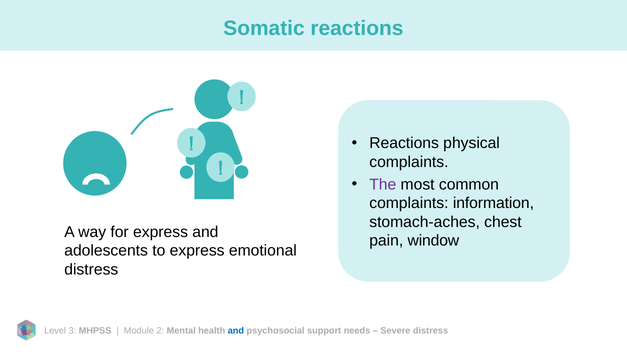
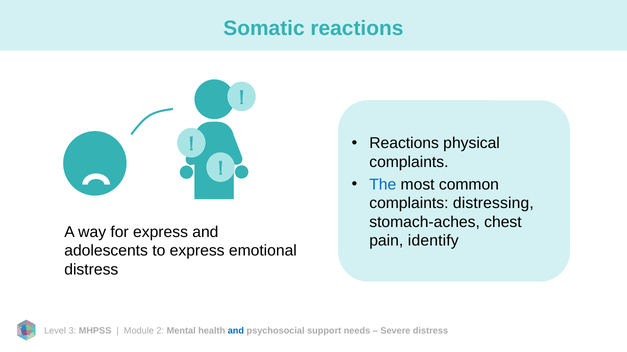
The colour: purple -> blue
information: information -> distressing
window: window -> identify
